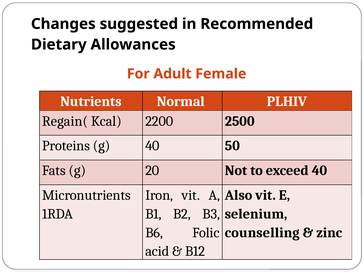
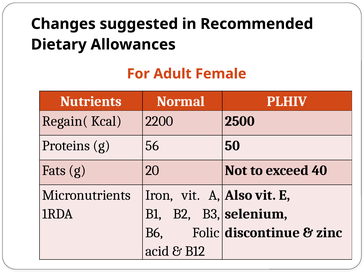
g 40: 40 -> 56
counselling: counselling -> discontinue
